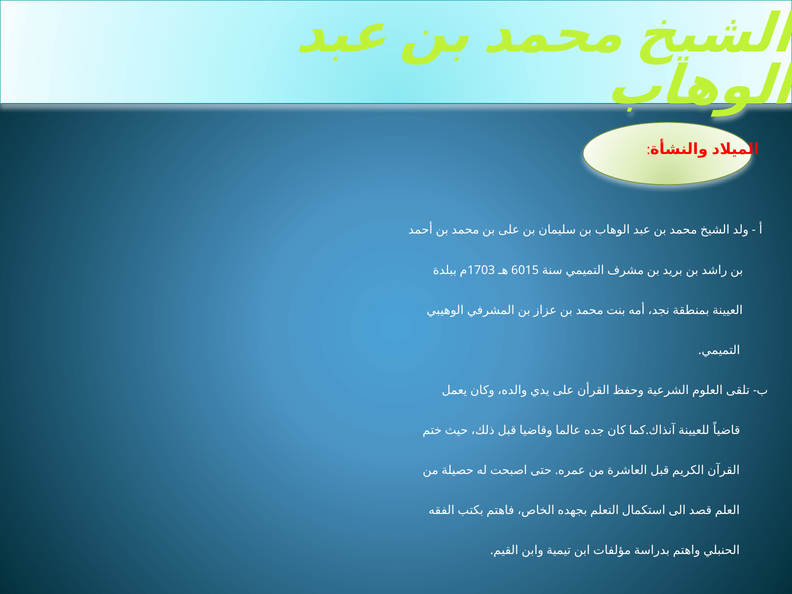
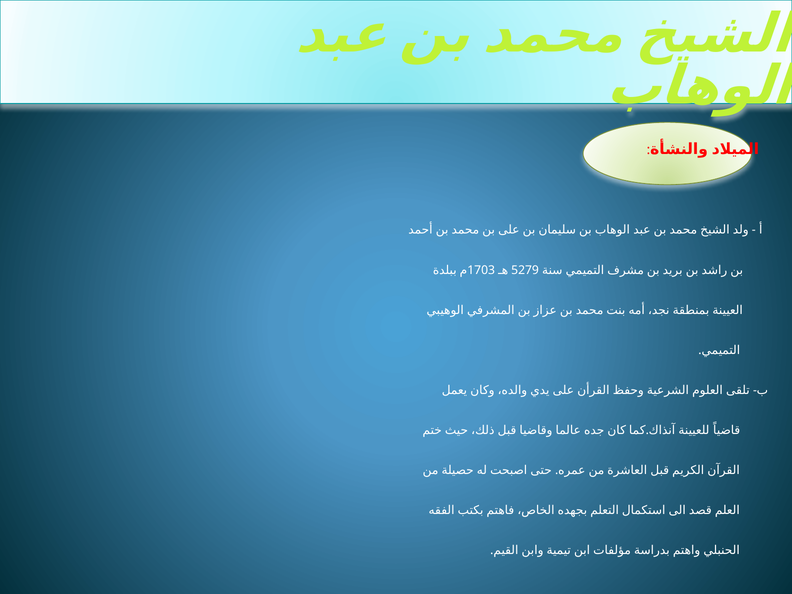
6015: 6015 -> 5279
